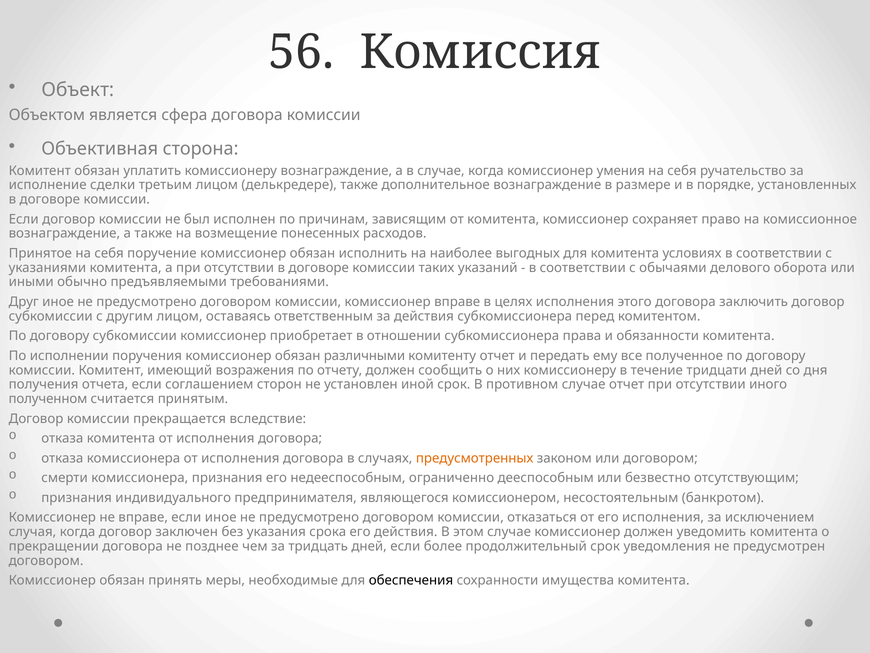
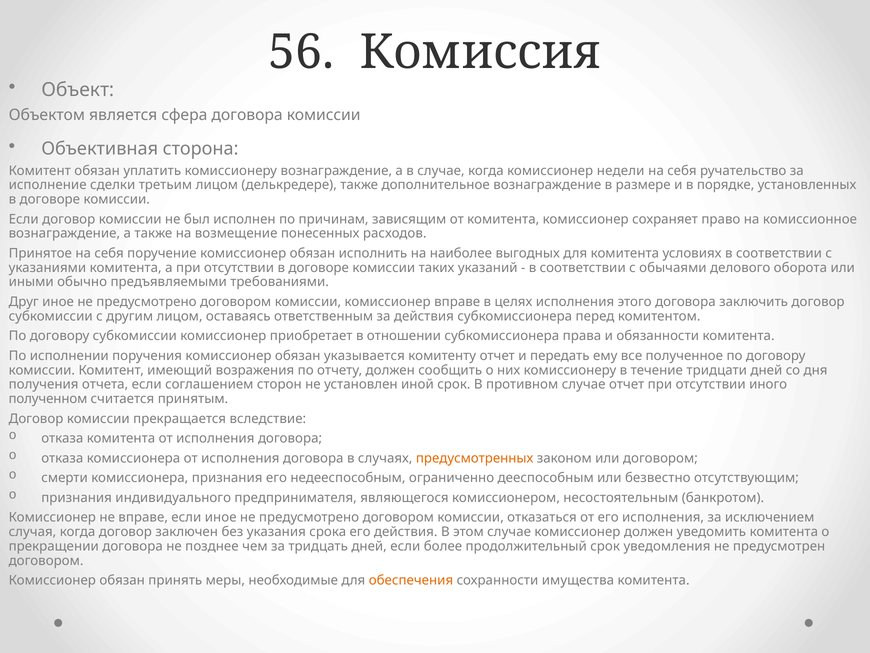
умения: умения -> недели
различными: различными -> указывается
обеспечения colour: black -> orange
